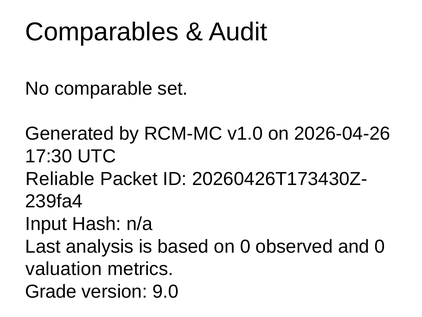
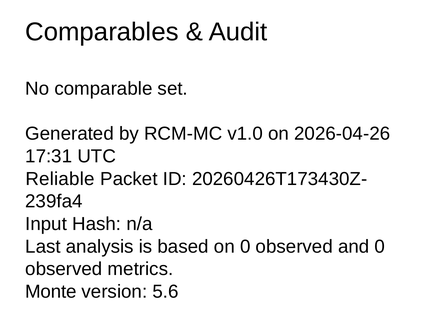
17:30: 17:30 -> 17:31
valuation at (64, 269): valuation -> observed
Grade: Grade -> Monte
9.0: 9.0 -> 5.6
